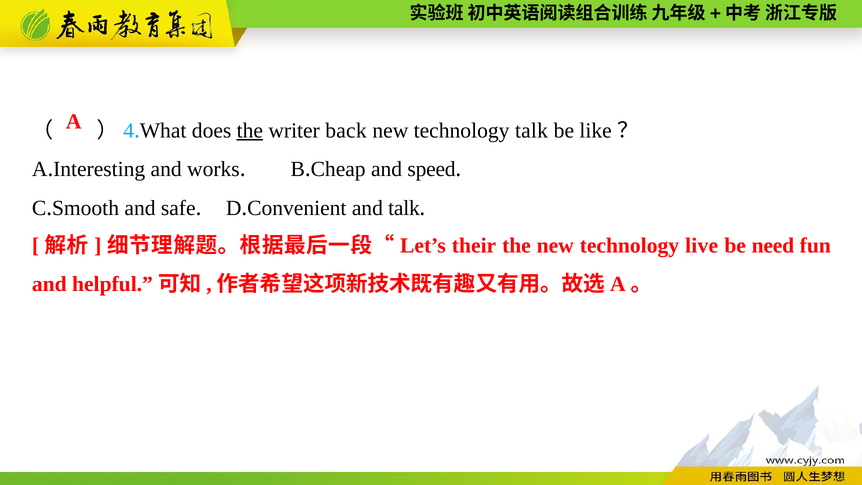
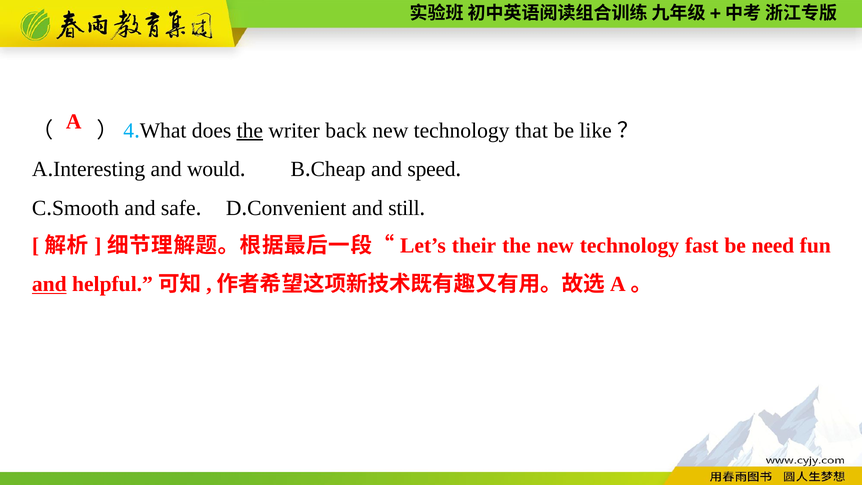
technology talk: talk -> that
works: works -> would
and talk: talk -> still
live: live -> fast
and at (49, 284) underline: none -> present
